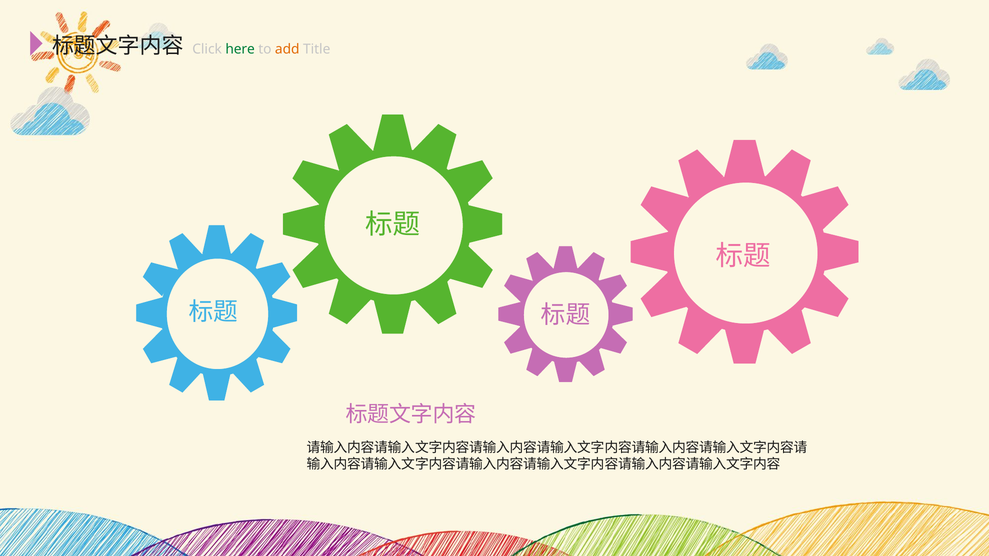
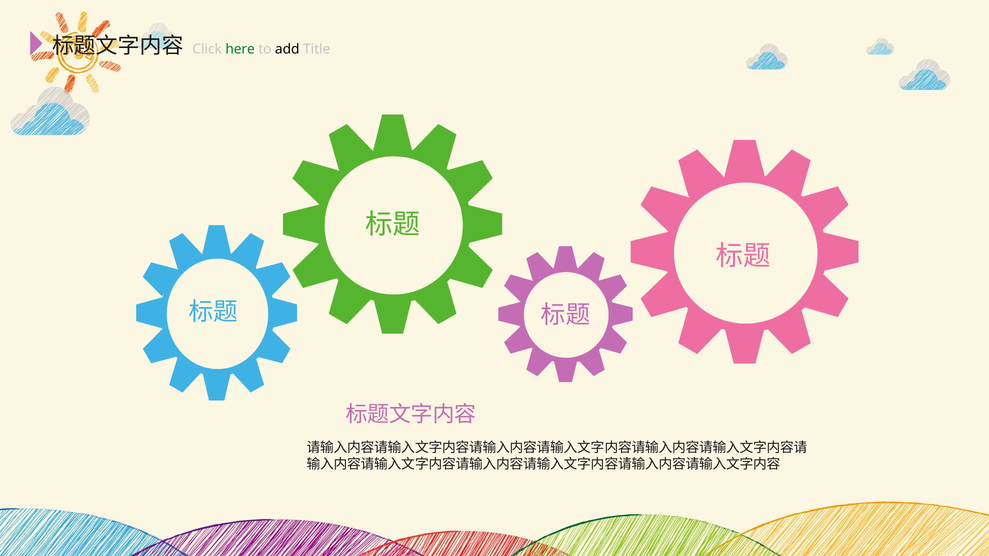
add colour: orange -> black
